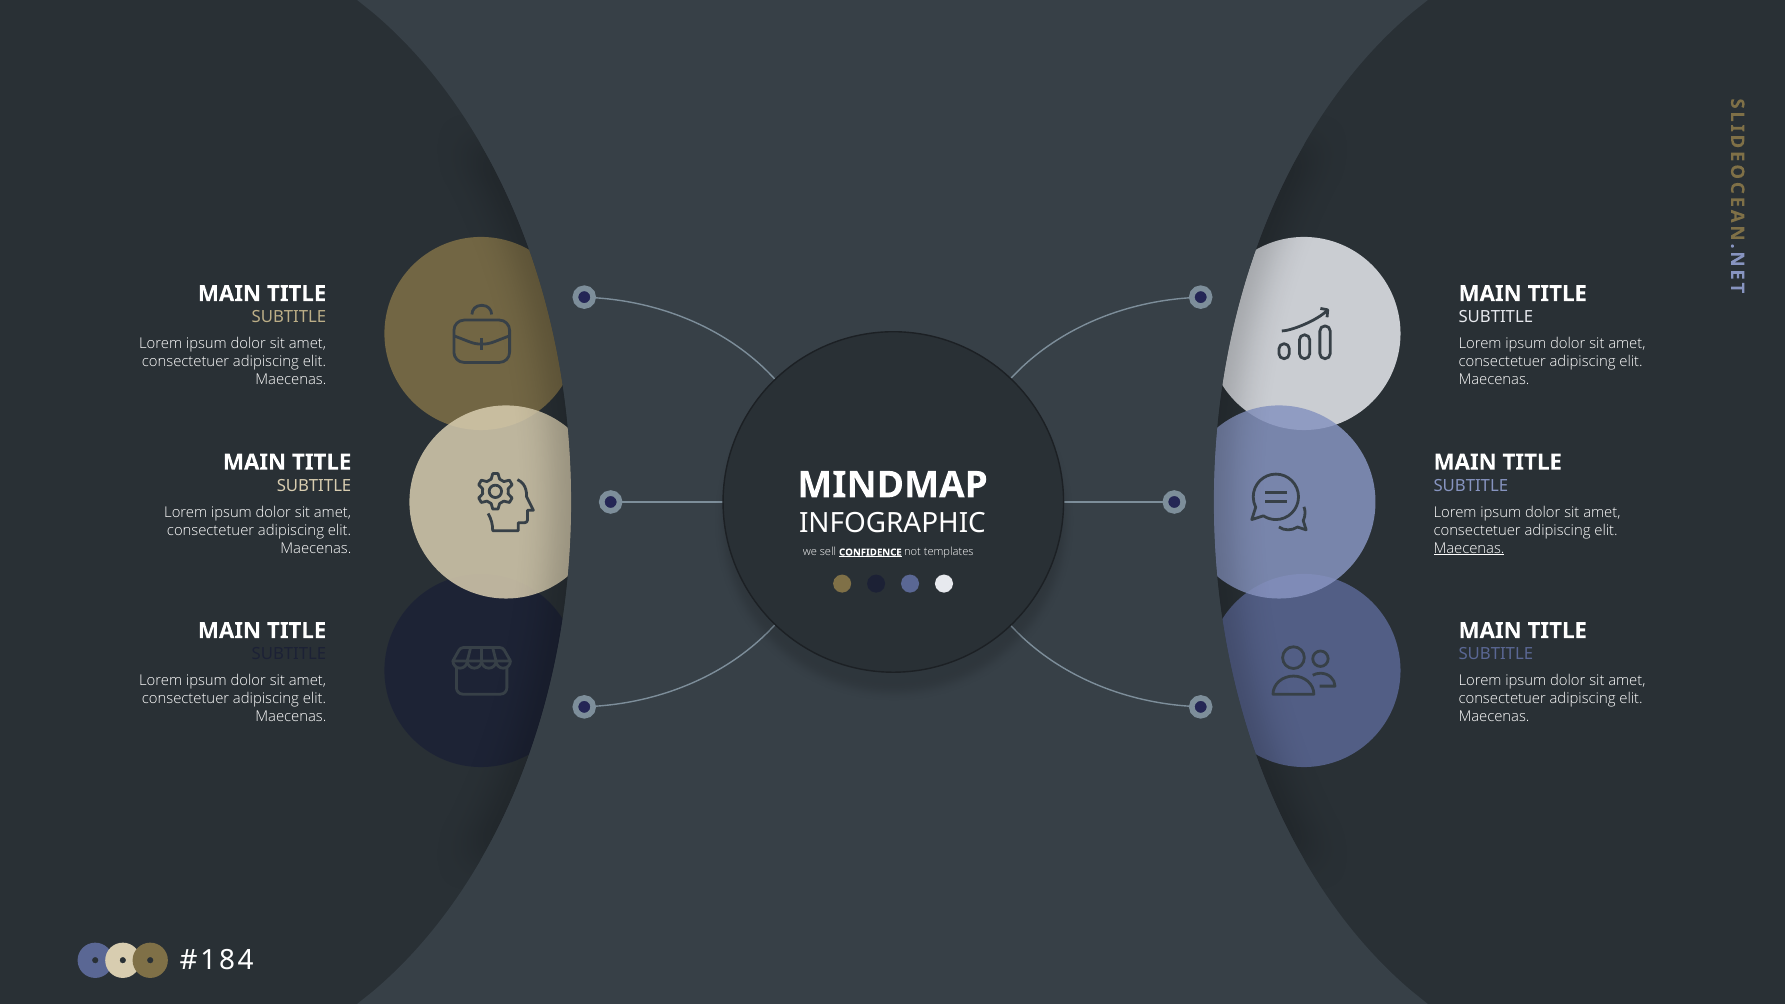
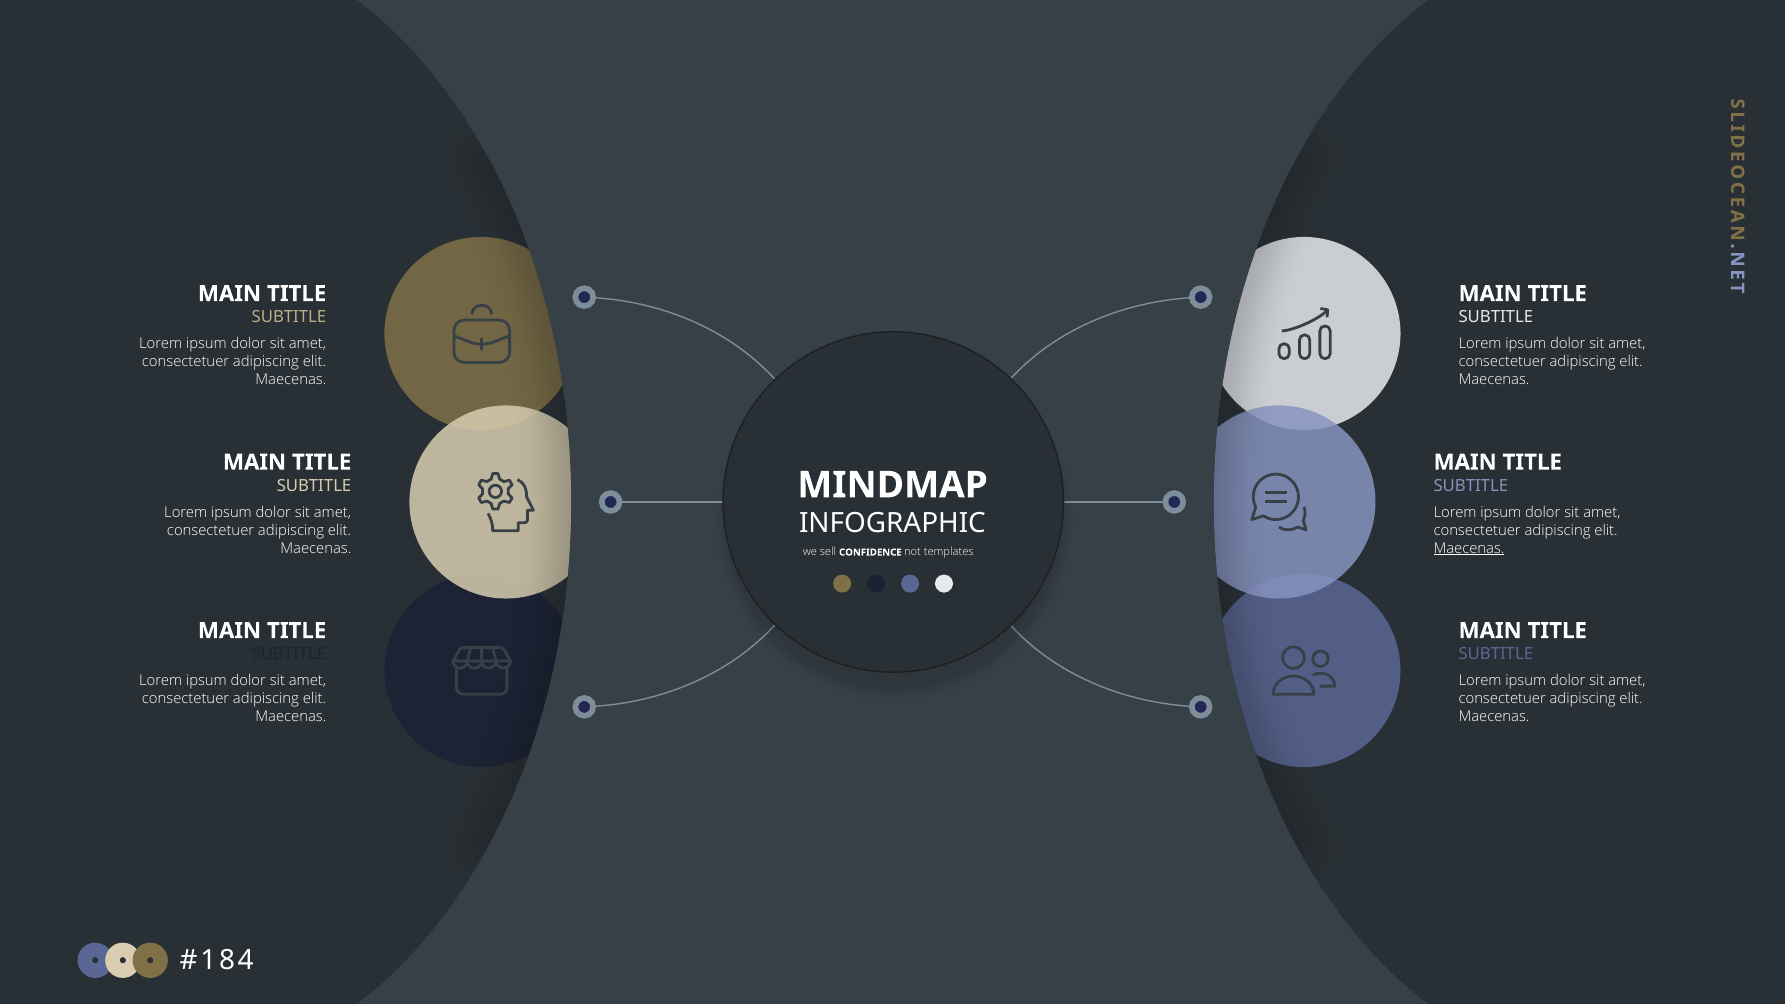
CONFIDENCE underline: present -> none
